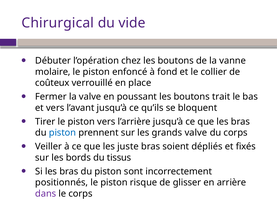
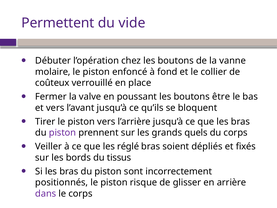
Chirurgical: Chirurgical -> Permettent
trait: trait -> être
piston at (62, 133) colour: blue -> purple
grands valve: valve -> quels
juste: juste -> réglé
